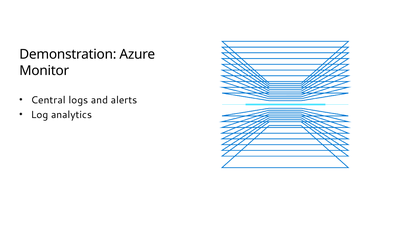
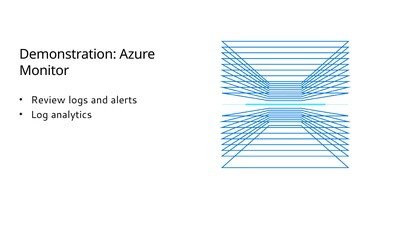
Central: Central -> Review
